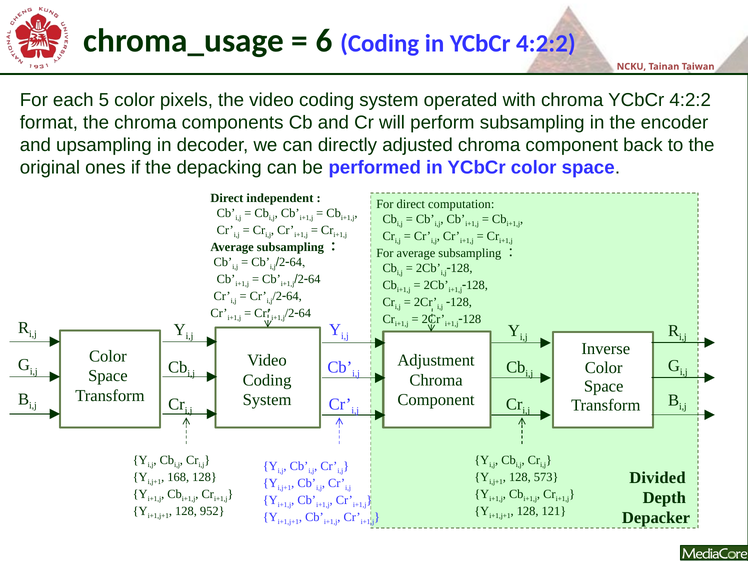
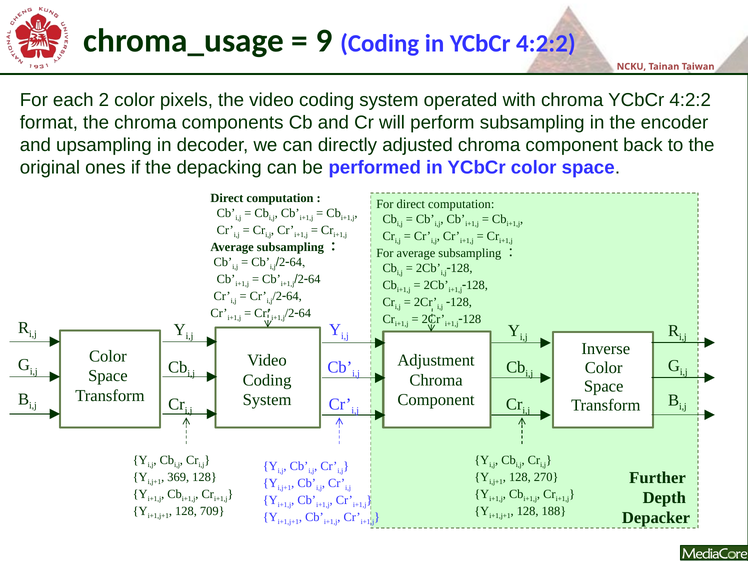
6: 6 -> 9
5: 5 -> 2
independent at (280, 198): independent -> computation
Divided: Divided -> Further
168: 168 -> 369
573: 573 -> 270
952: 952 -> 709
121: 121 -> 188
